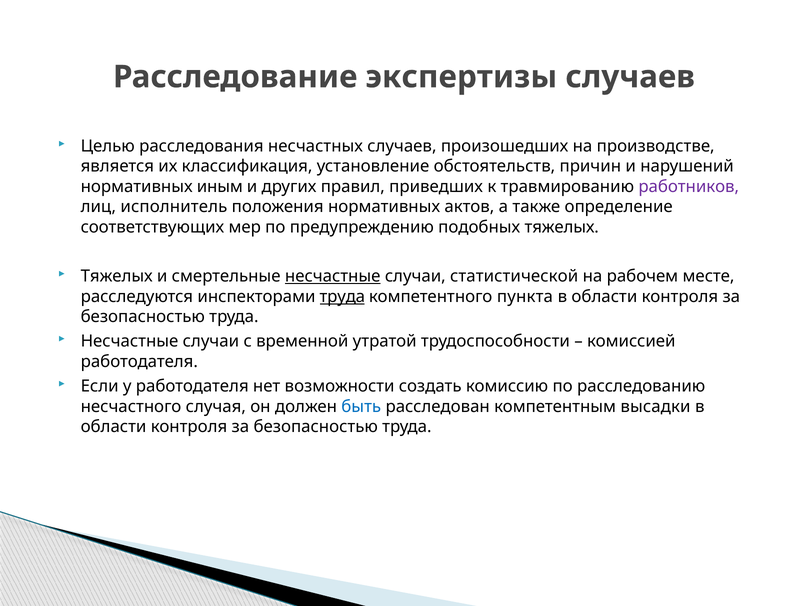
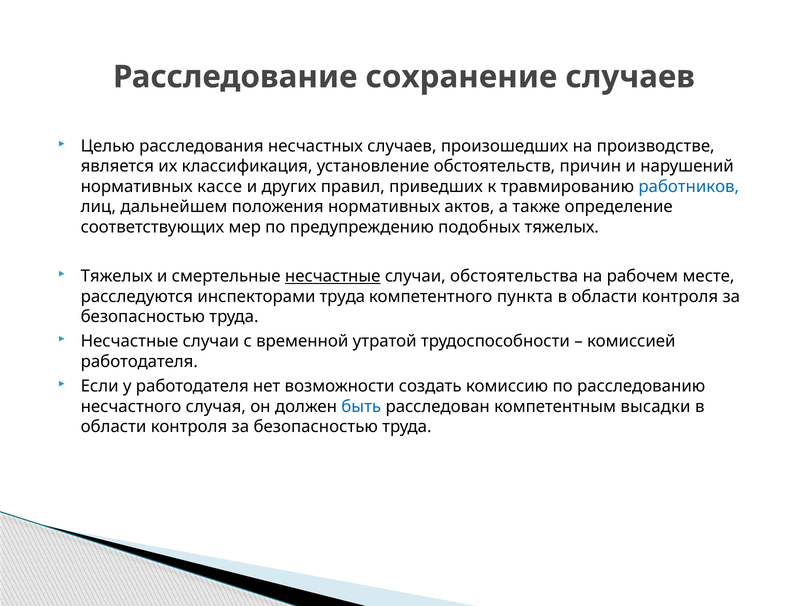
экспертизы: экспертизы -> сохранение
иным: иным -> кассе
работников colour: purple -> blue
исполнитель: исполнитель -> дальнейшем
статистической: статистической -> обстоятельства
труда at (342, 297) underline: present -> none
